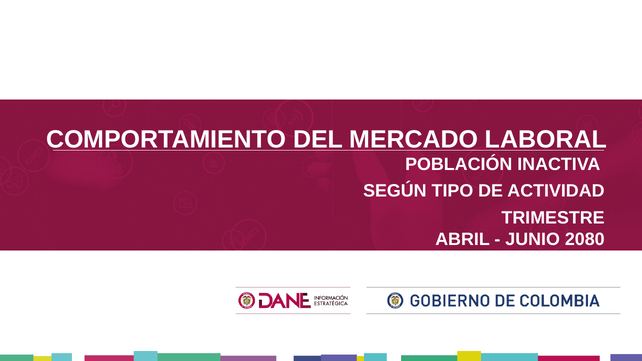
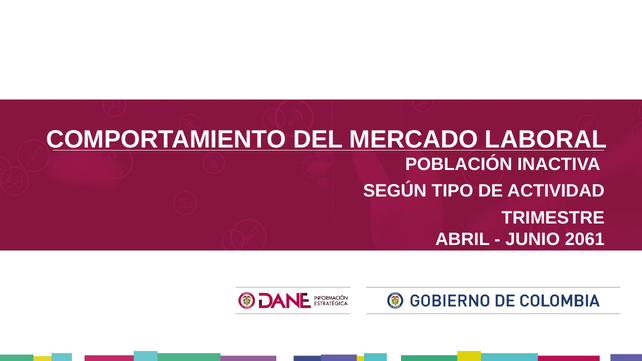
2080: 2080 -> 2061
